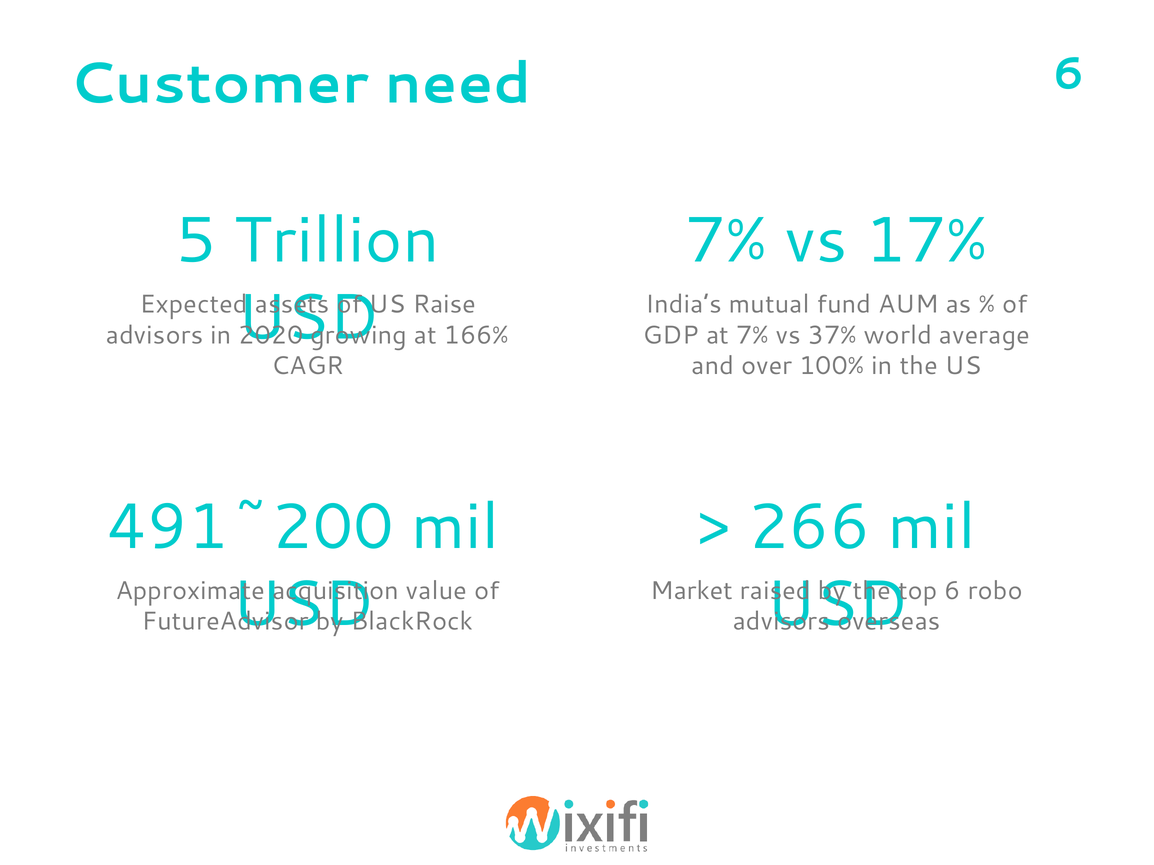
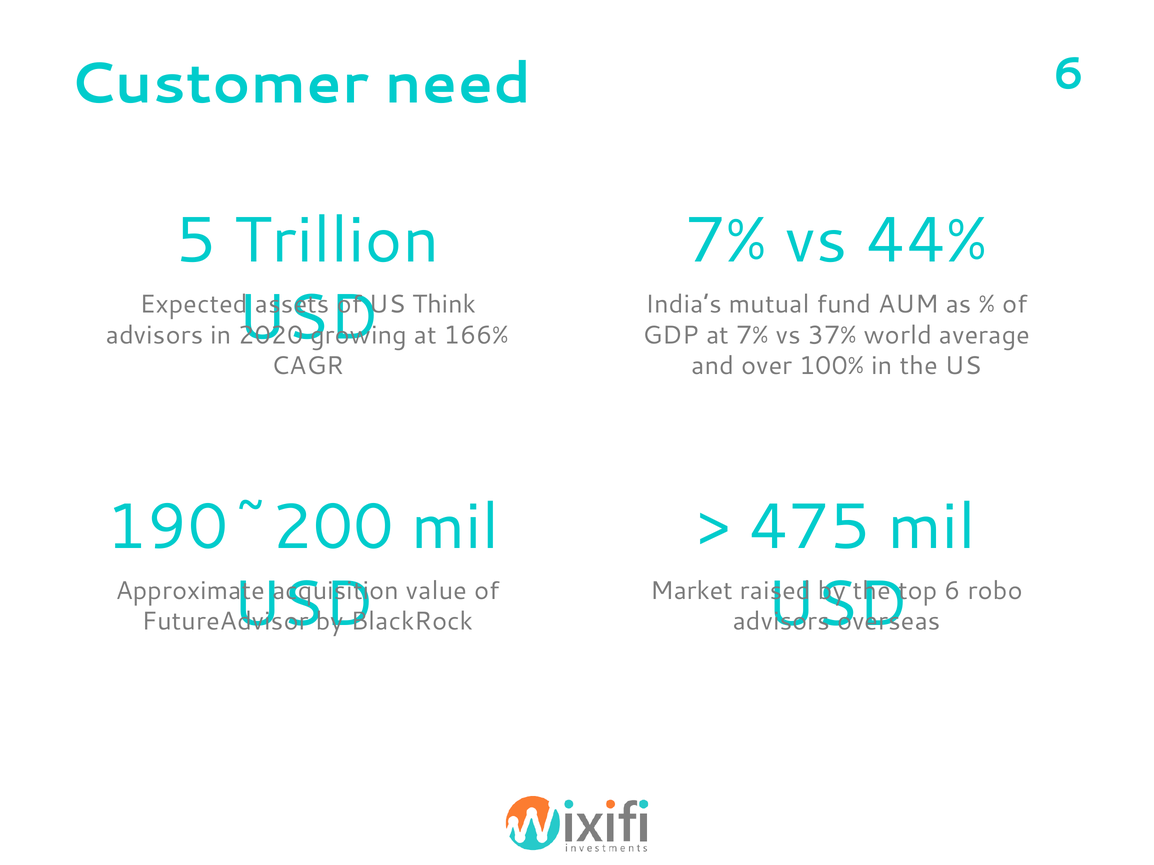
17%: 17% -> 44%
Raise: Raise -> Think
491~200: 491~200 -> 190~200
266: 266 -> 475
